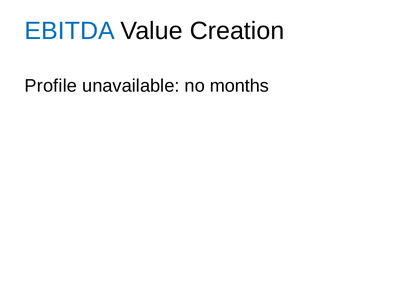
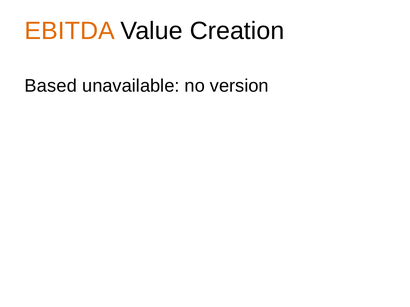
EBITDA colour: blue -> orange
Profile: Profile -> Based
months: months -> version
